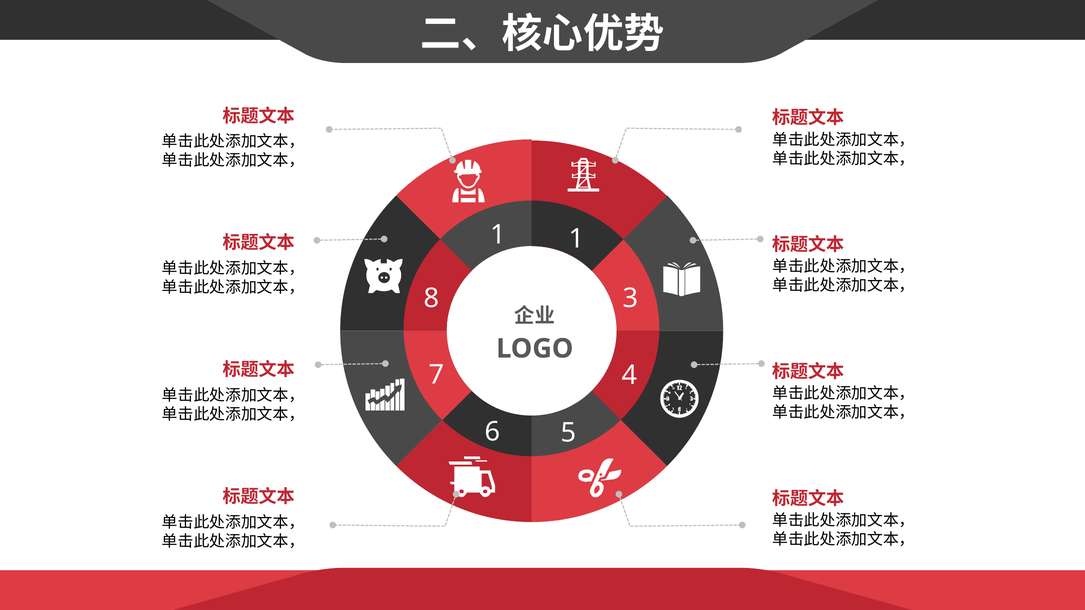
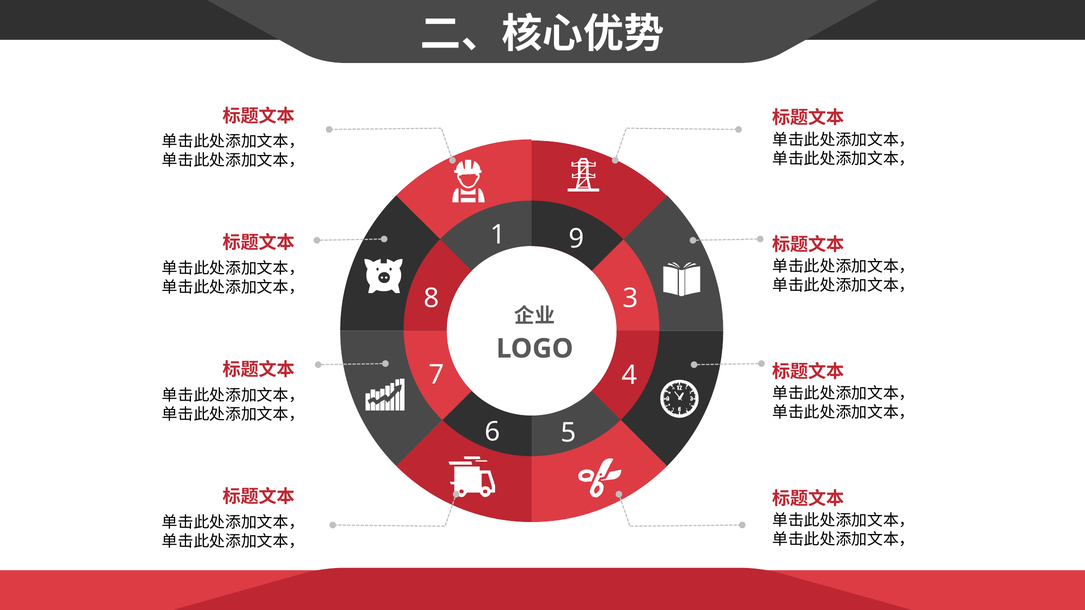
1 1: 1 -> 9
